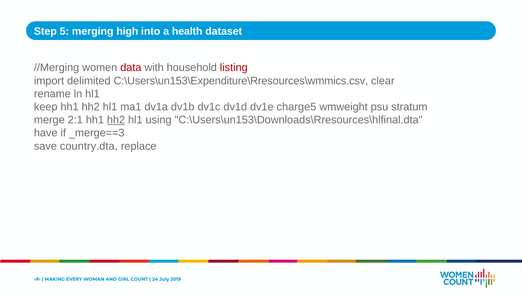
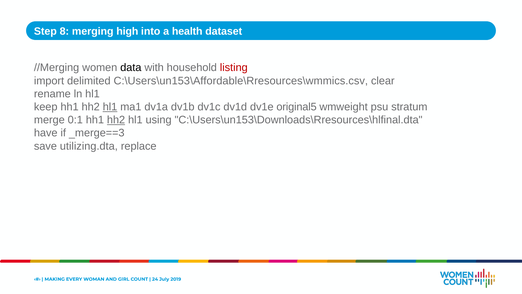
5: 5 -> 8
data colour: red -> black
C:\Users\un153\Expenditure\Rresources\wmmics.csv: C:\Users\un153\Expenditure\Rresources\wmmics.csv -> C:\Users\un153\Affordable\Rresources\wmmics.csv
hl1 at (110, 107) underline: none -> present
charge5: charge5 -> original5
2:1: 2:1 -> 0:1
country.dta: country.dta -> utilizing.dta
